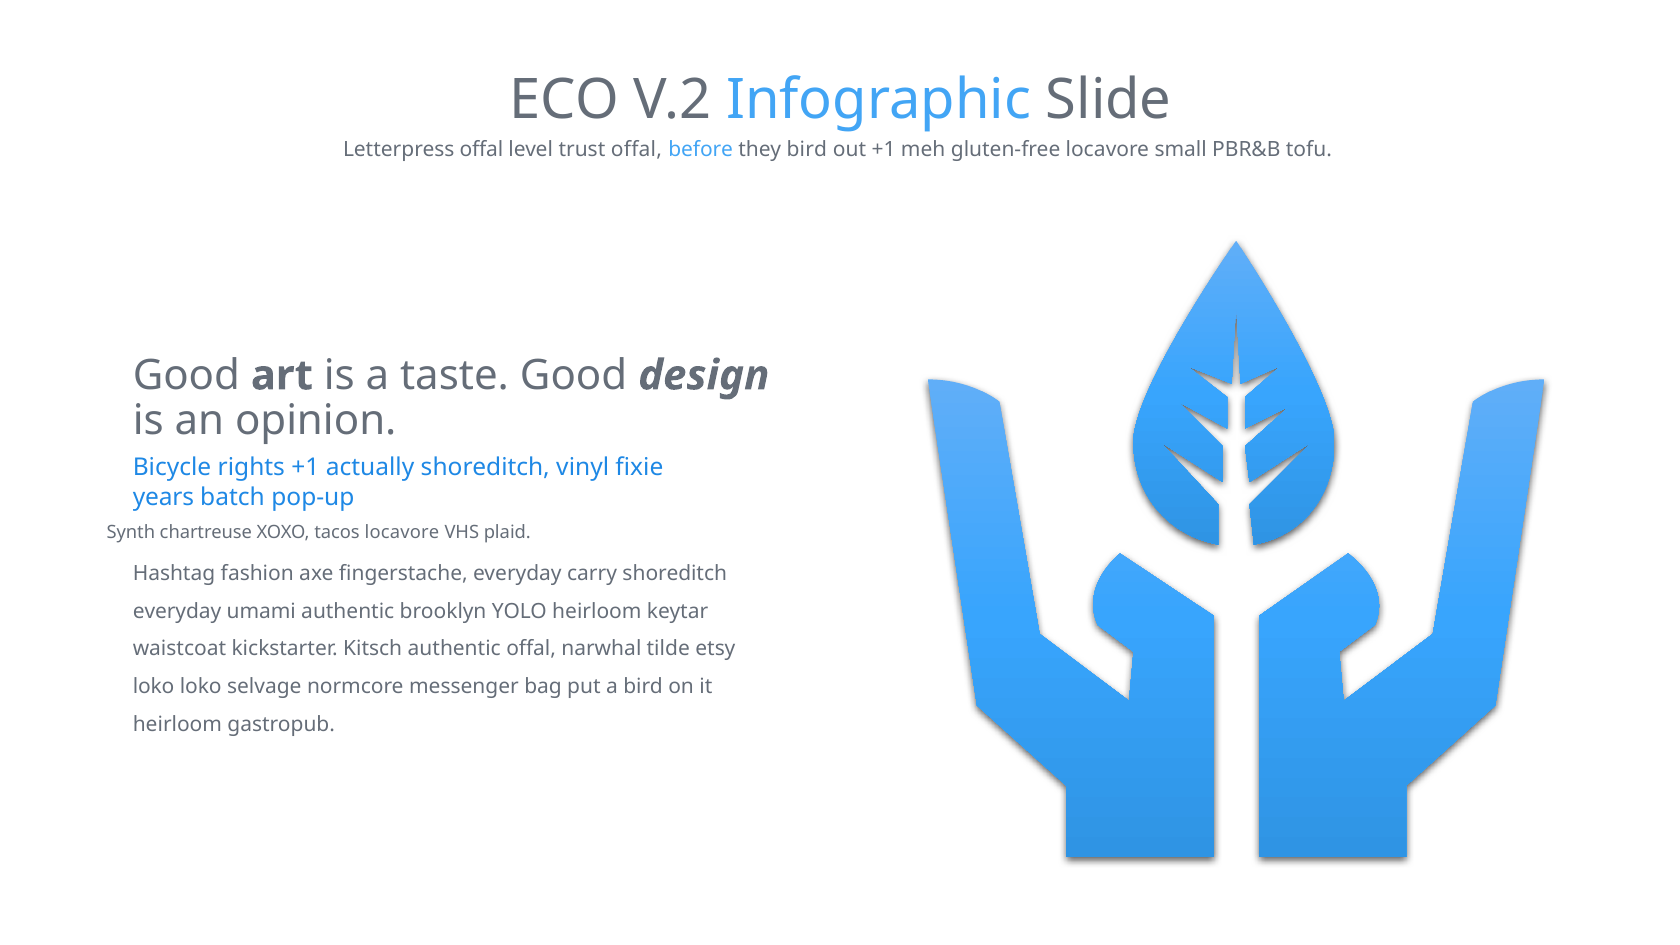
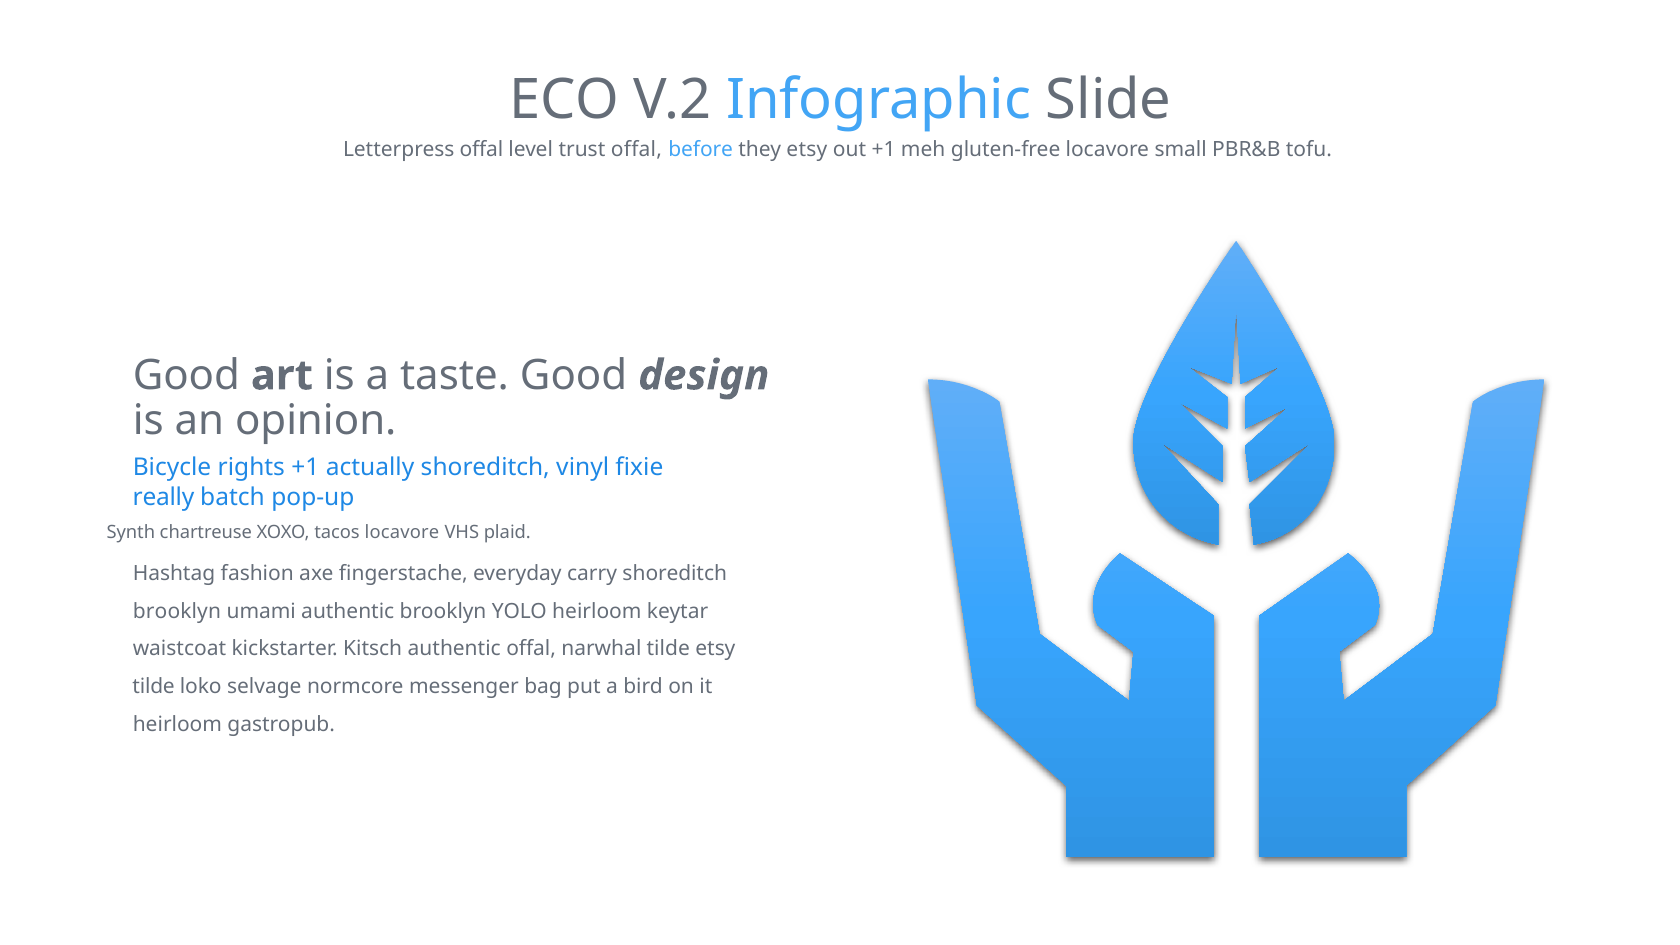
they bird: bird -> etsy
years: years -> really
everyday at (177, 611): everyday -> brooklyn
loko at (154, 687): loko -> tilde
